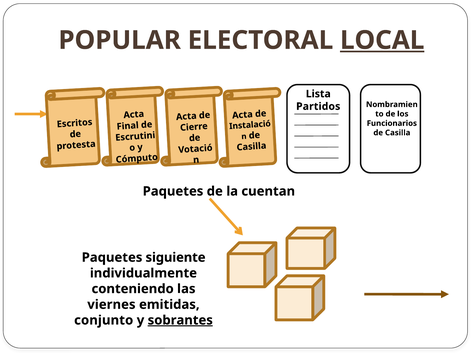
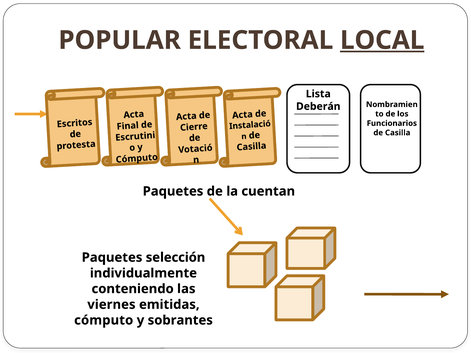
Partidos: Partidos -> Deberán
siguiente: siguiente -> selección
conjunto at (104, 320): conjunto -> cómputo
sobrantes underline: present -> none
